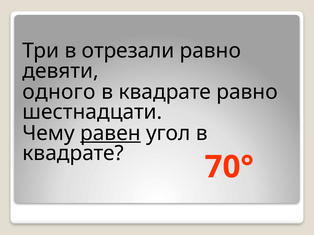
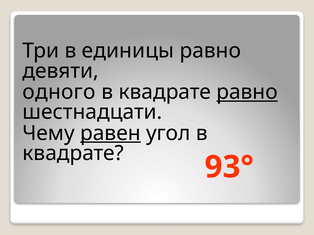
отрезали: отрезали -> единицы
равно at (247, 92) underline: none -> present
70°: 70° -> 93°
